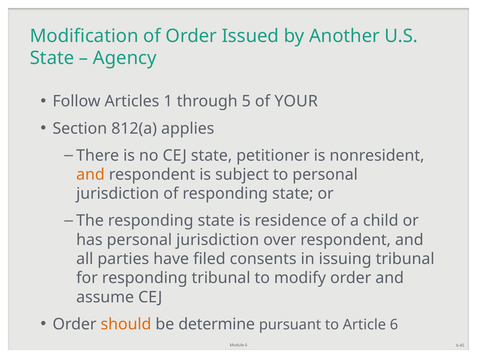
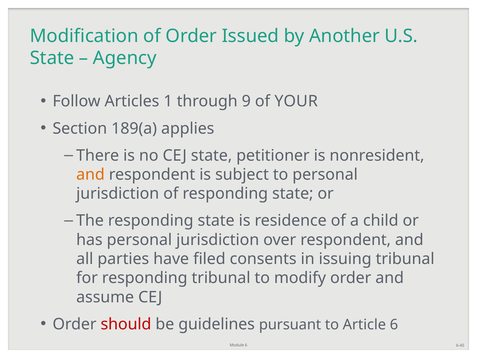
5: 5 -> 9
812(a: 812(a -> 189(a
should colour: orange -> red
determine: determine -> guidelines
